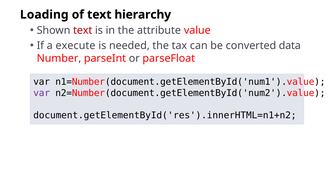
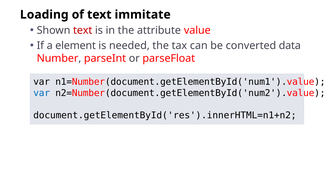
hierarchy: hierarchy -> immitate
execute: execute -> element
var at (42, 93) colour: purple -> blue
